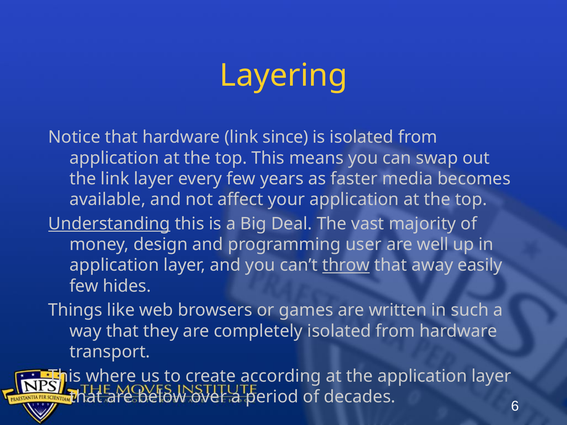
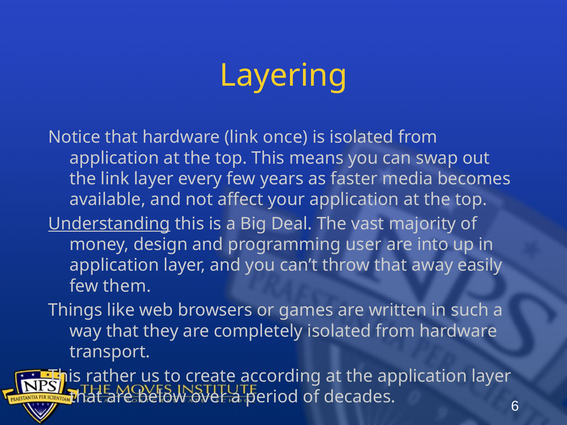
since: since -> once
well: well -> into
throw underline: present -> none
hides: hides -> them
where: where -> rather
